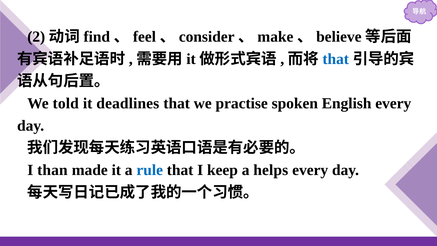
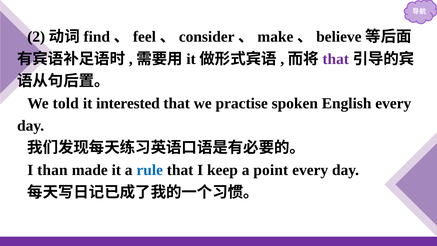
that at (336, 59) colour: blue -> purple
deadlines: deadlines -> interested
helps: helps -> point
